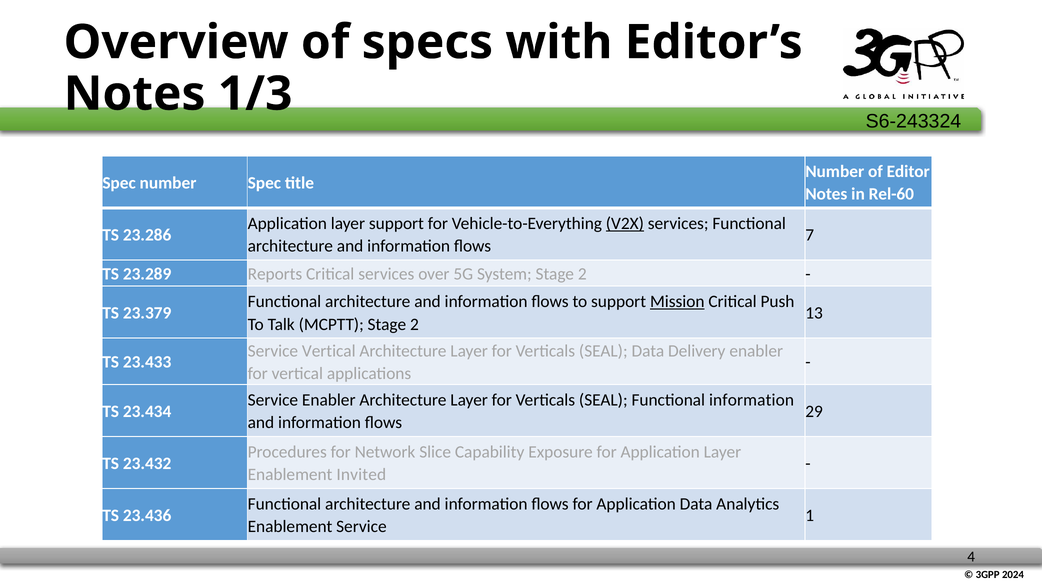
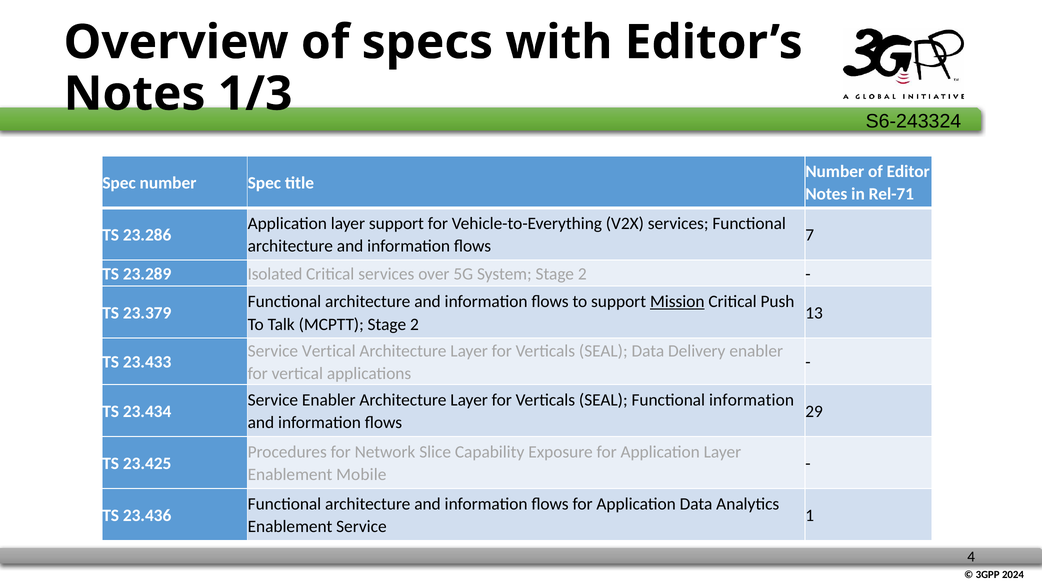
Rel-60: Rel-60 -> Rel-71
V2X underline: present -> none
Reports: Reports -> Isolated
23.432: 23.432 -> 23.425
Invited: Invited -> Mobile
